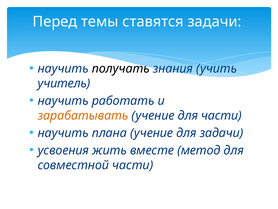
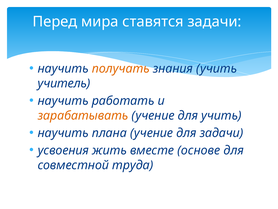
темы: темы -> мира
получать colour: black -> orange
для части: части -> учить
метод: метод -> основе
совместной части: части -> труда
